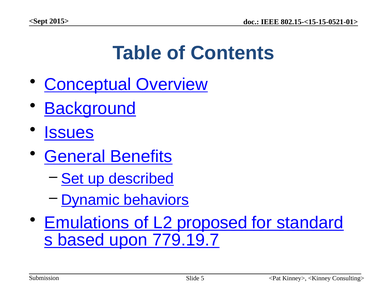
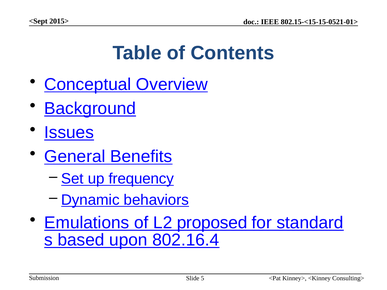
described: described -> frequency
779.19.7: 779.19.7 -> 802.16.4
